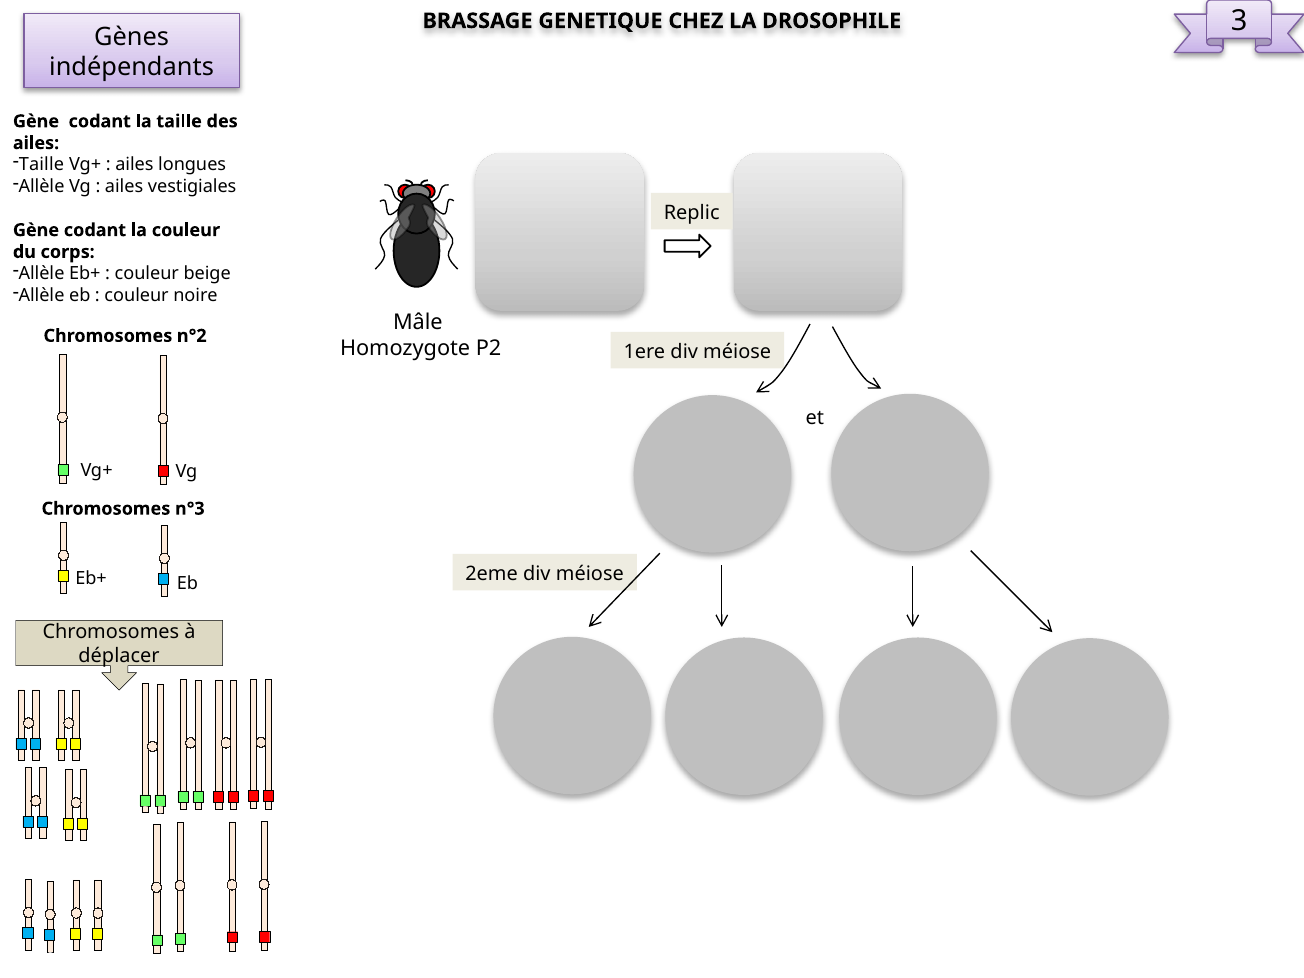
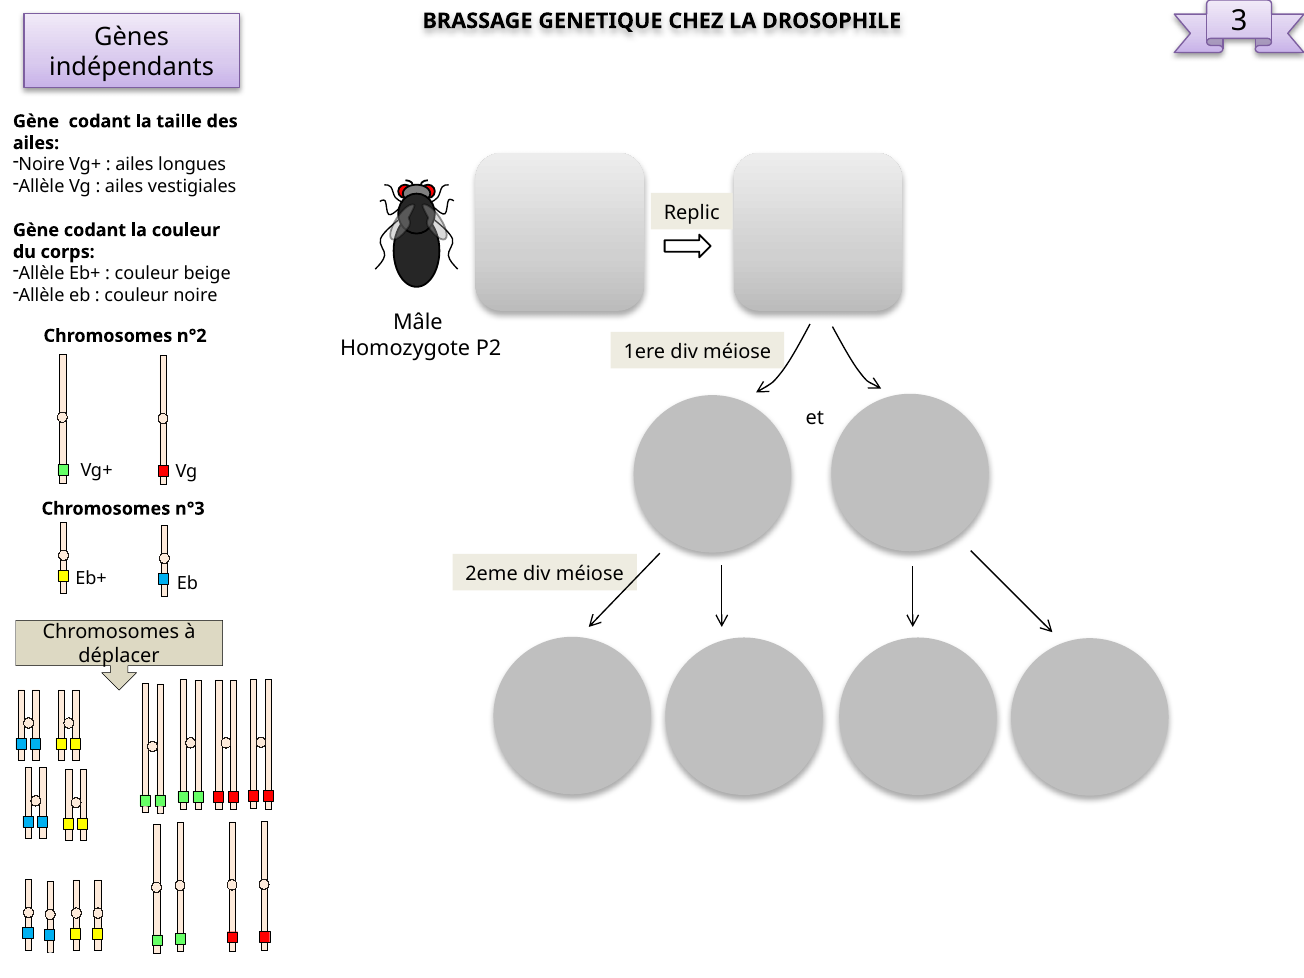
Taille at (41, 165): Taille -> Noire
